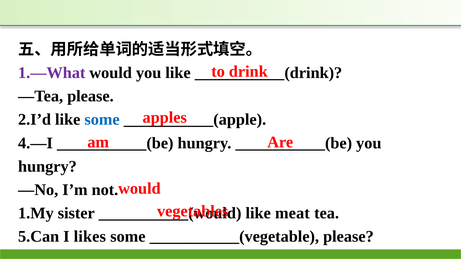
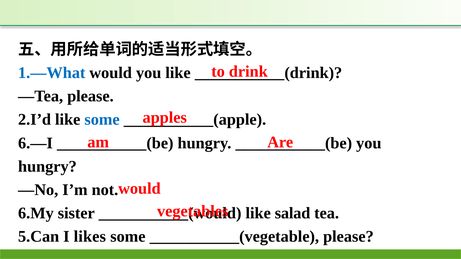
1.—What colour: purple -> blue
4.—I: 4.—I -> 6.—I
1.My: 1.My -> 6.My
meat: meat -> salad
